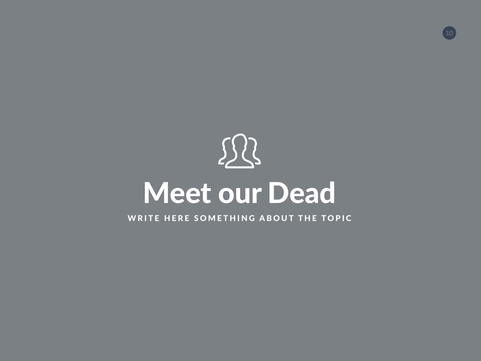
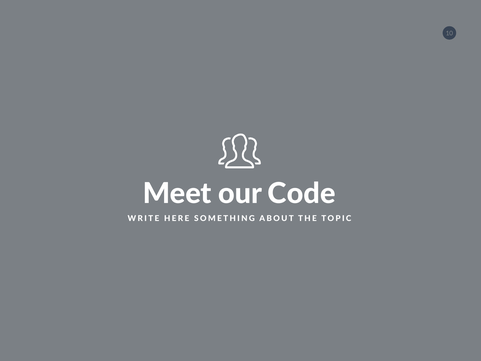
Dead: Dead -> Code
